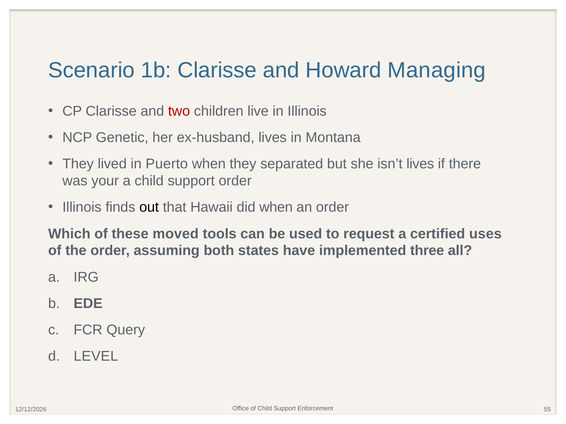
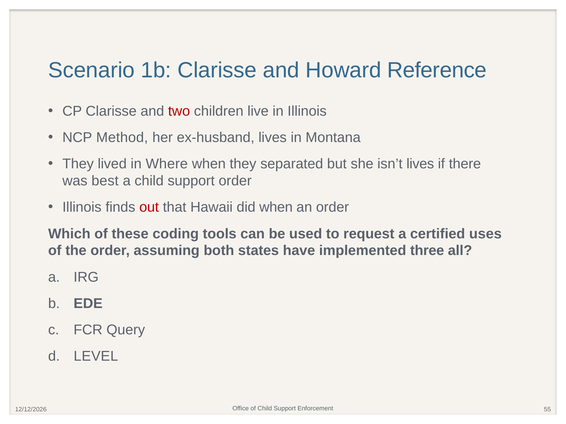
Managing: Managing -> Reference
Genetic: Genetic -> Method
Puerto: Puerto -> Where
your: your -> best
out colour: black -> red
moved: moved -> coding
